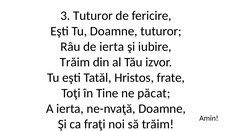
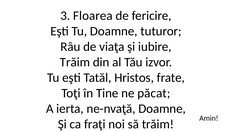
3 Tuturor: Tuturor -> Floarea
de ierta: ierta -> viaţa
